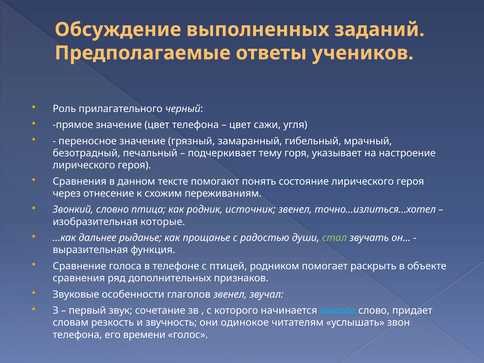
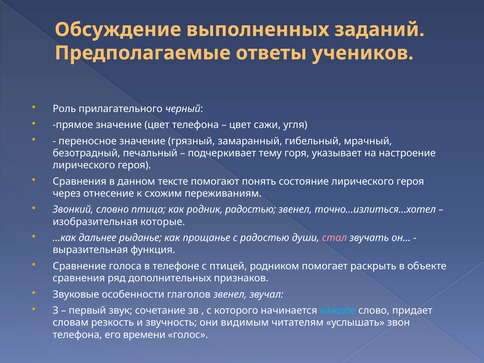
родник источник: источник -> радостью
стал colour: light green -> pink
одинокое: одинокое -> видимым
